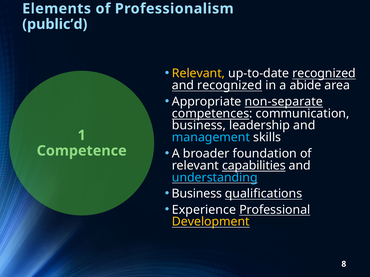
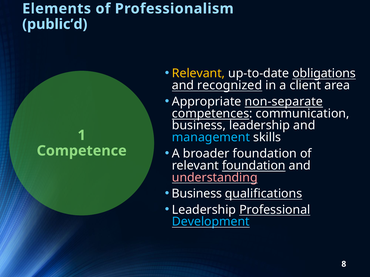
up-to-date recognized: recognized -> obligations
abide: abide -> client
relevant capabilities: capabilities -> foundation
understanding colour: light blue -> pink
Experience at (204, 210): Experience -> Leadership
Development colour: yellow -> light blue
